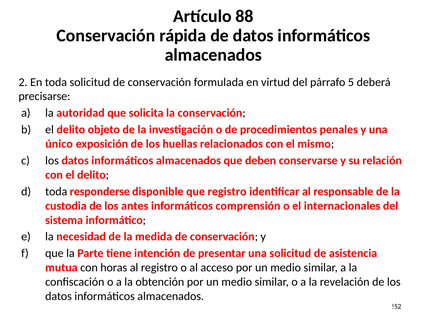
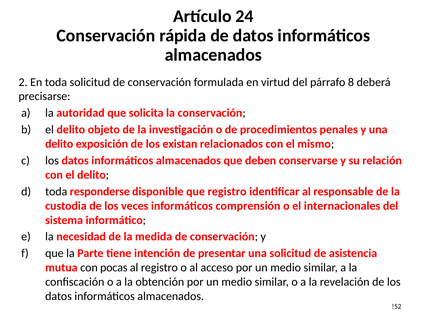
88: 88 -> 24
5: 5 -> 8
único at (59, 144): único -> delito
huellas: huellas -> existan
antes: antes -> veces
horas: horas -> pocas
